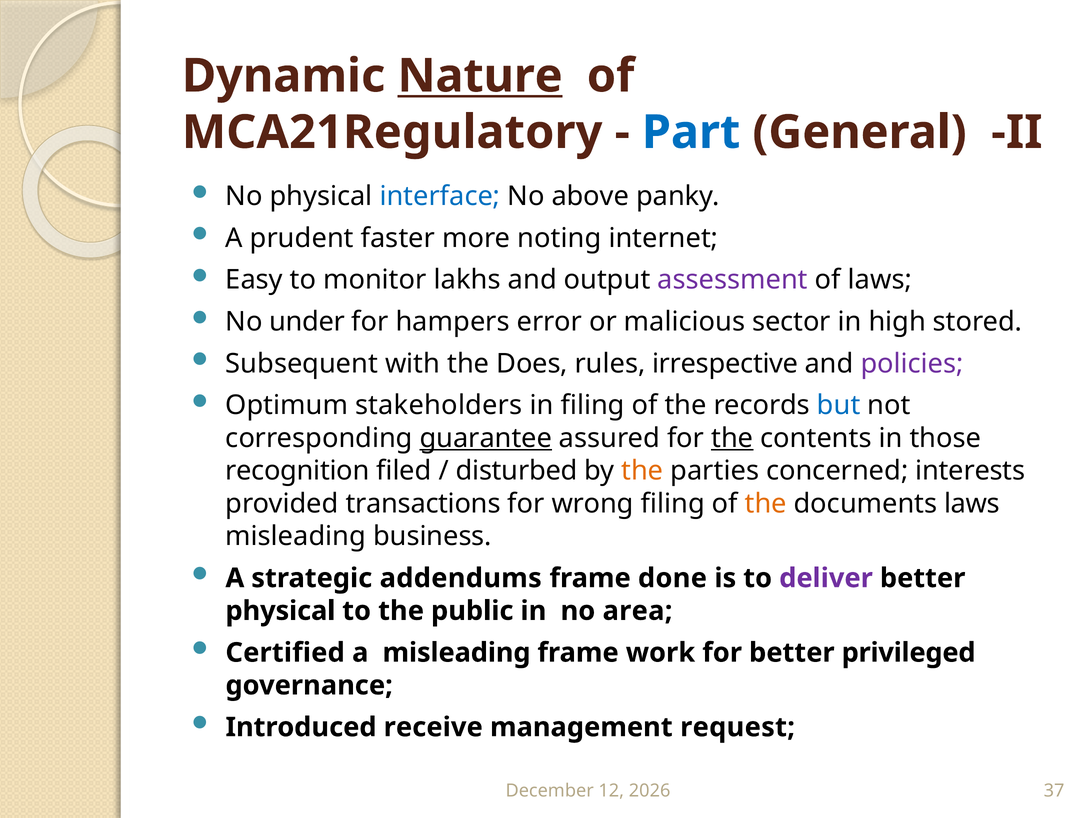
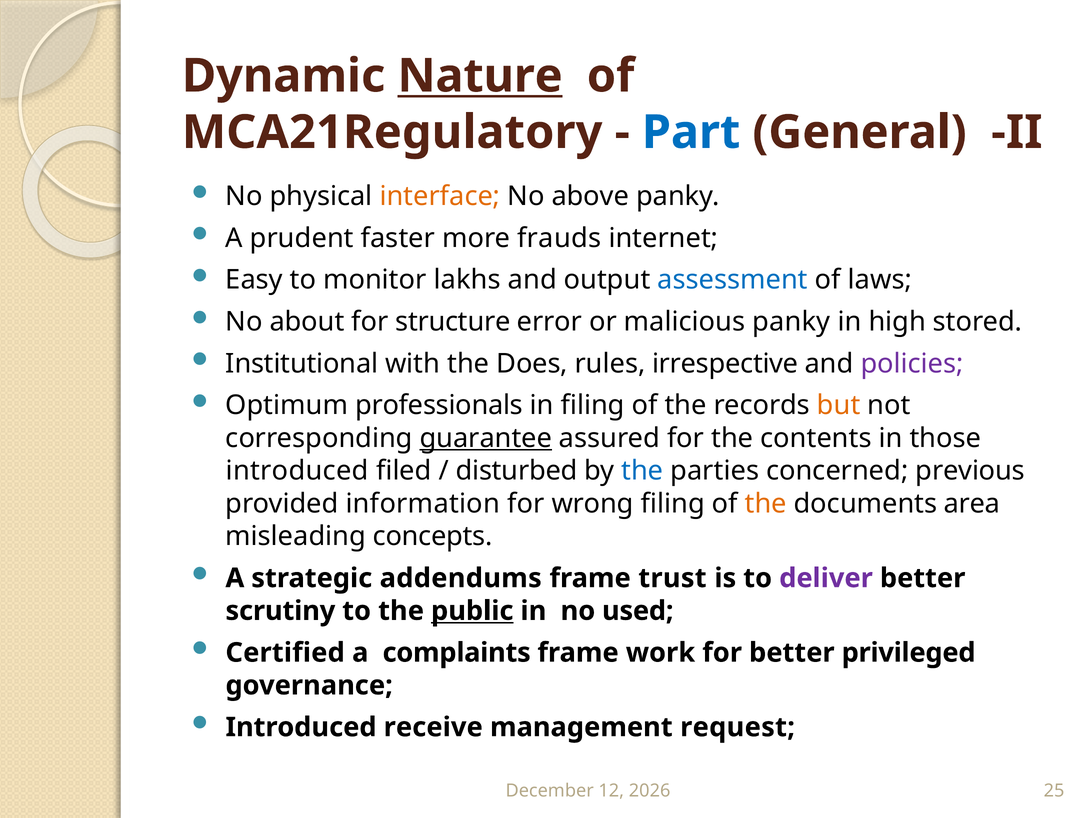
interface colour: blue -> orange
noting: noting -> frauds
assessment colour: purple -> blue
under: under -> about
hampers: hampers -> structure
malicious sector: sector -> panky
Subsequent: Subsequent -> Institutional
stakeholders: stakeholders -> professionals
but colour: blue -> orange
the at (732, 438) underline: present -> none
recognition at (297, 471): recognition -> introduced
the at (642, 471) colour: orange -> blue
interests: interests -> previous
transactions: transactions -> information
documents laws: laws -> area
business: business -> concepts
done: done -> trust
physical at (280, 611): physical -> scrutiny
public underline: none -> present
area: area -> used
a misleading: misleading -> complaints
37: 37 -> 25
